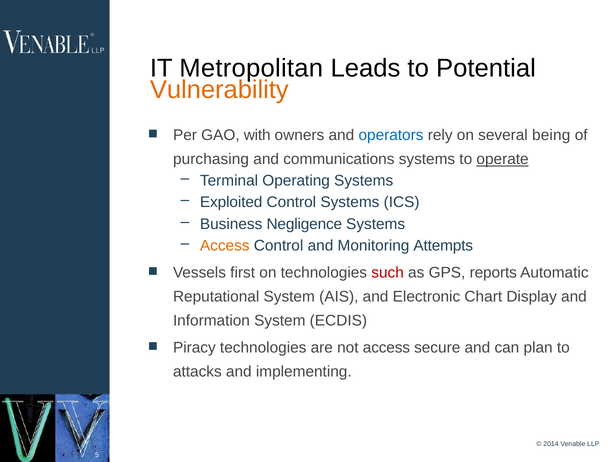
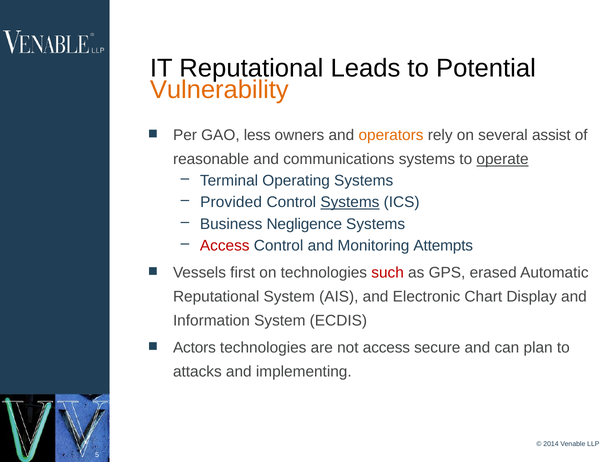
IT Metropolitan: Metropolitan -> Reputational
with: with -> less
operators colour: blue -> orange
being: being -> assist
purchasing: purchasing -> reasonable
Exploited: Exploited -> Provided
Systems at (350, 202) underline: none -> present
Access at (225, 246) colour: orange -> red
reports: reports -> erased
Piracy: Piracy -> Actors
